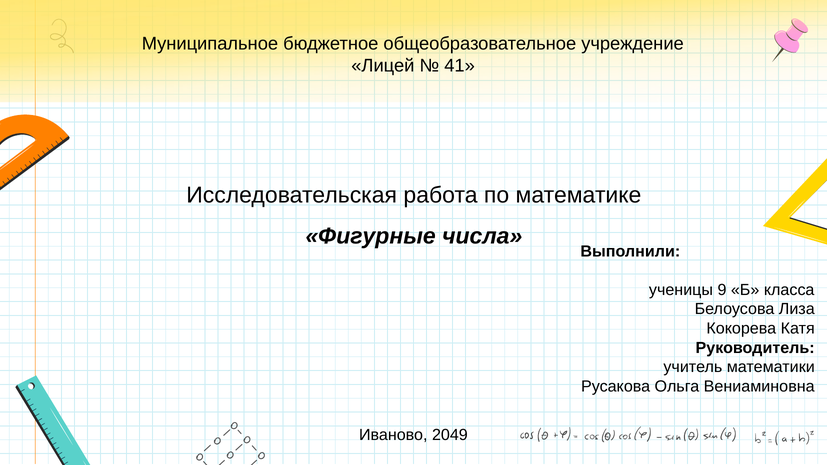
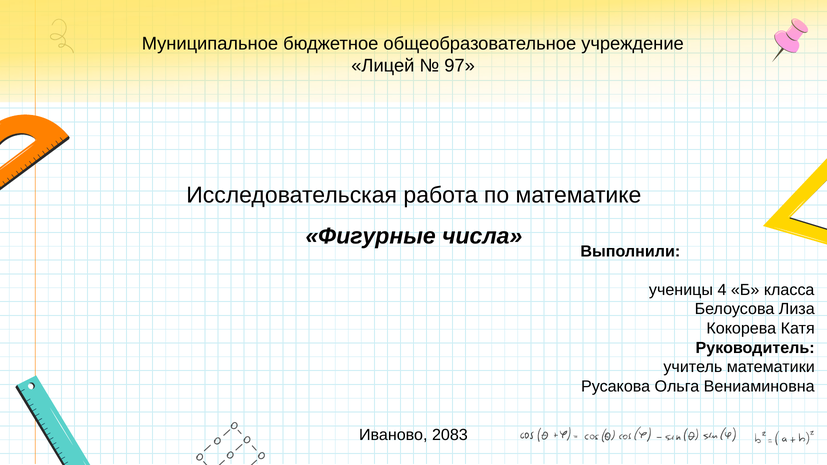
41: 41 -> 97
9: 9 -> 4
2049: 2049 -> 2083
